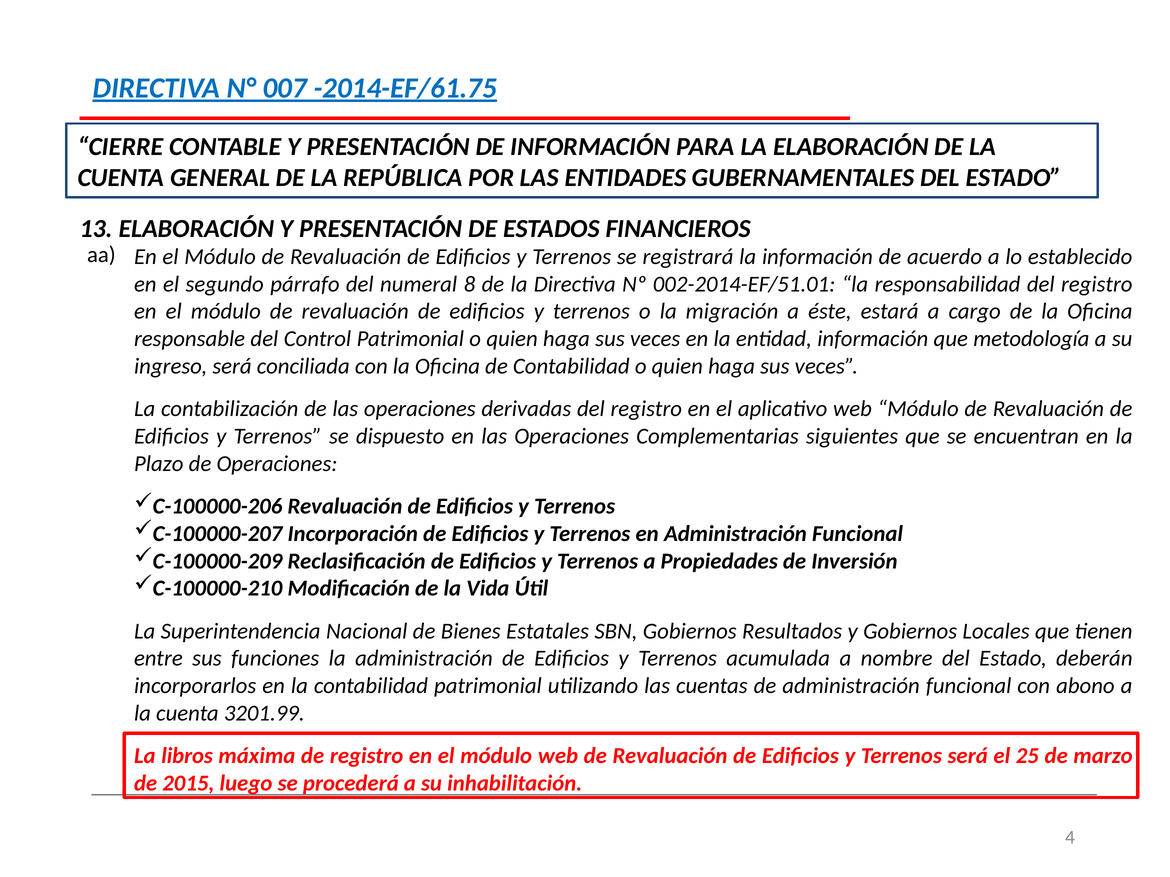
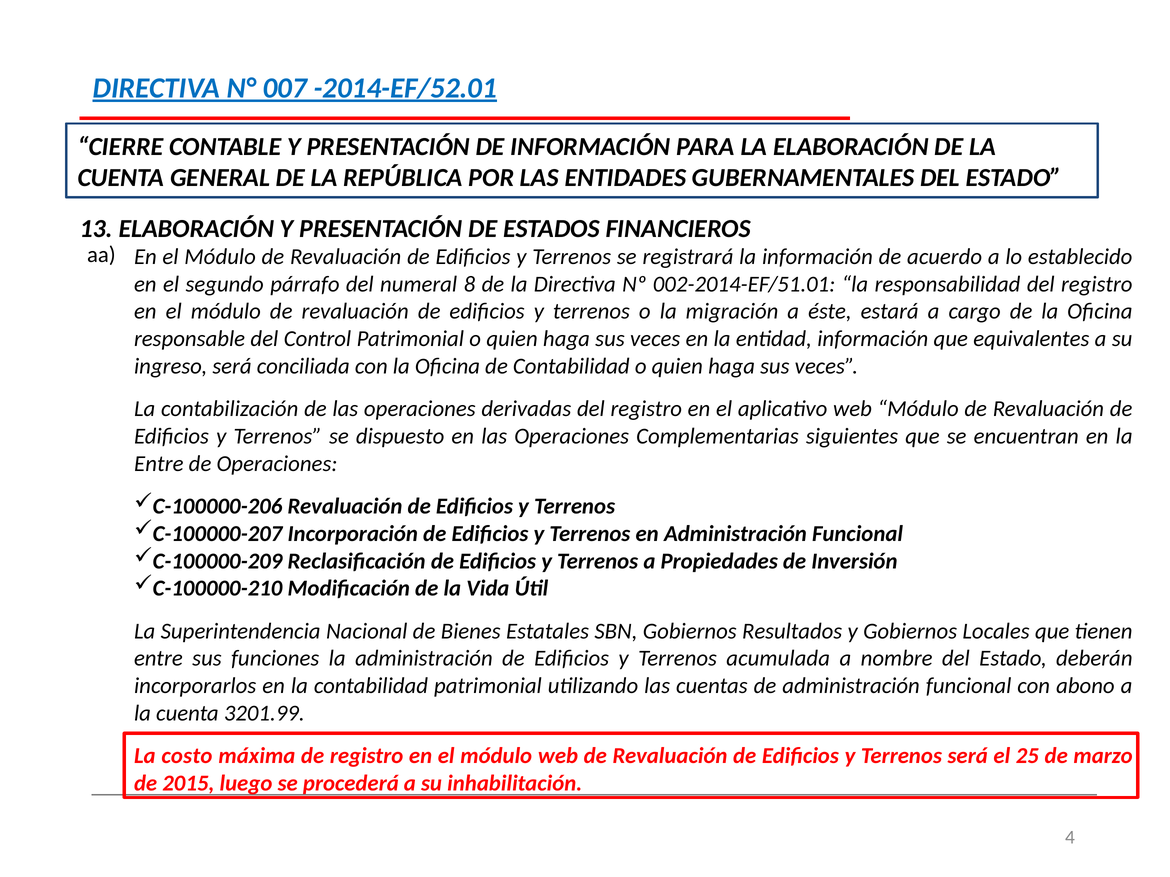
-2014-EF/61.75: -2014-EF/61.75 -> -2014-EF/52.01
metodología: metodología -> equivalentes
Plazo at (159, 464): Plazo -> Entre
libros: libros -> costo
